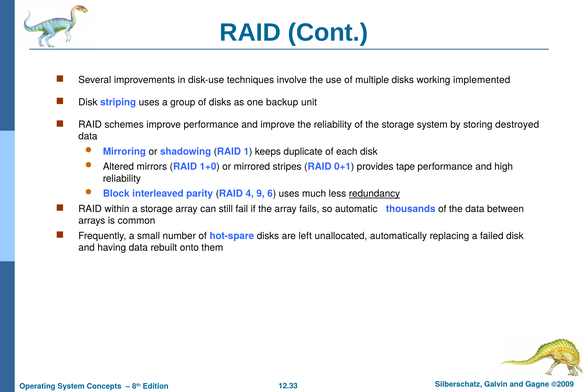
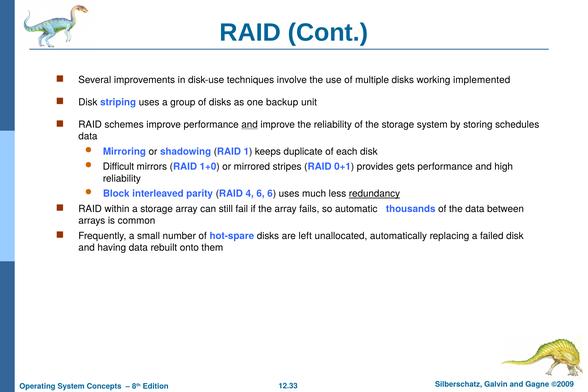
and at (250, 125) underline: none -> present
destroyed: destroyed -> schedules
Altered: Altered -> Difficult
tape: tape -> gets
4 9: 9 -> 6
